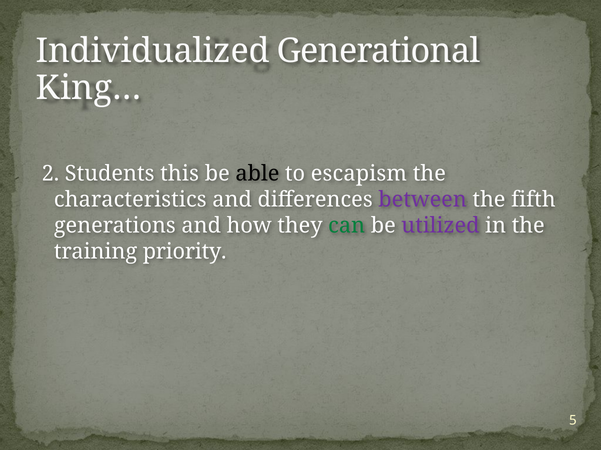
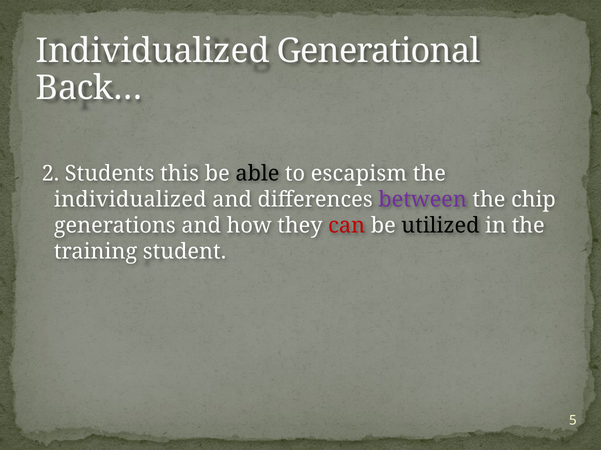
King…: King… -> Back…
characteristics at (130, 200): characteristics -> individualized
fifth: fifth -> chip
can colour: green -> red
utilized colour: purple -> black
priority: priority -> student
